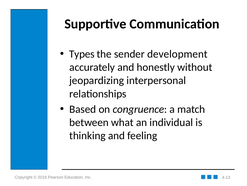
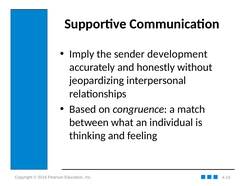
Types: Types -> Imply
